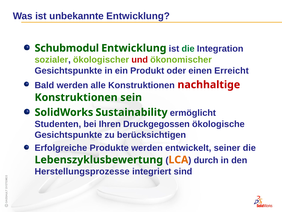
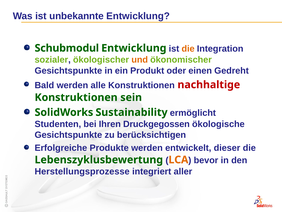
die at (188, 49) colour: green -> orange
und colour: red -> orange
Erreicht: Erreicht -> Gedreht
seiner: seiner -> dieser
durch: durch -> bevor
sind: sind -> aller
